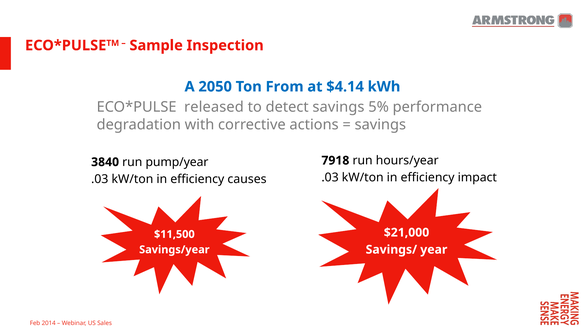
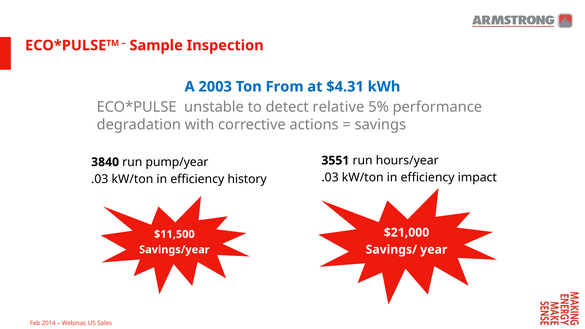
2050: 2050 -> 2003
$4.14: $4.14 -> $4.31
released: released -> unstable
detect savings: savings -> relative
7918: 7918 -> 3551
causes: causes -> history
